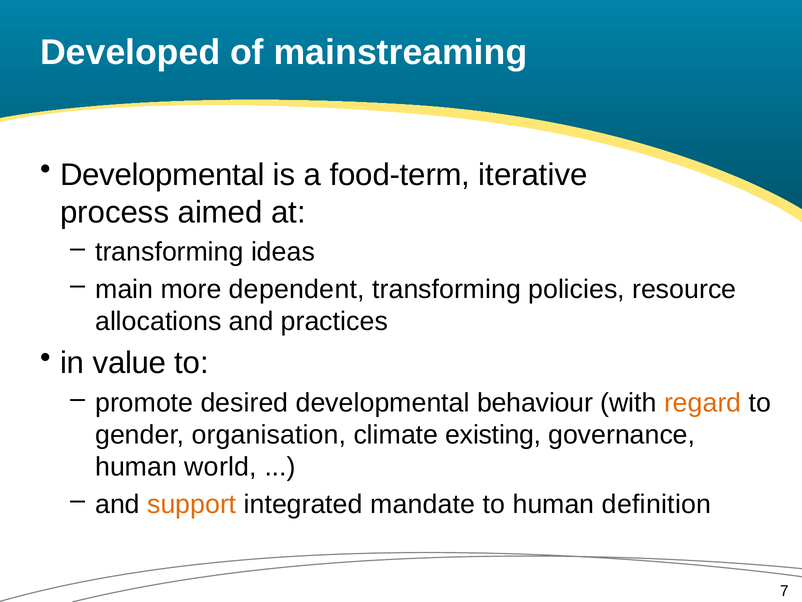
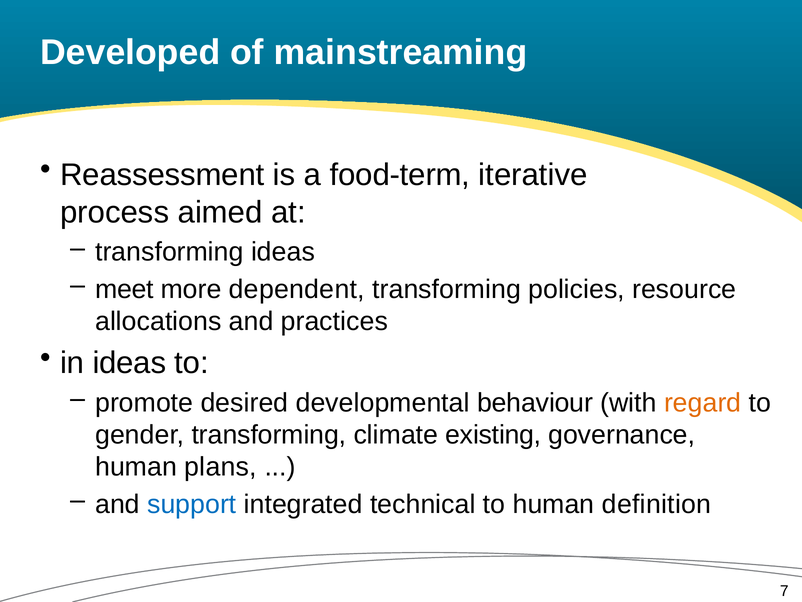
Developmental at (162, 175): Developmental -> Reassessment
main: main -> meet
in value: value -> ideas
gender organisation: organisation -> transforming
world: world -> plans
support colour: orange -> blue
mandate: mandate -> technical
